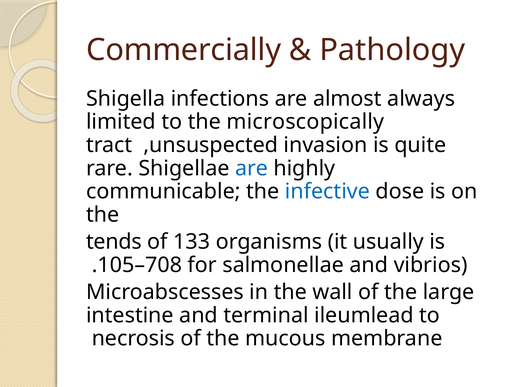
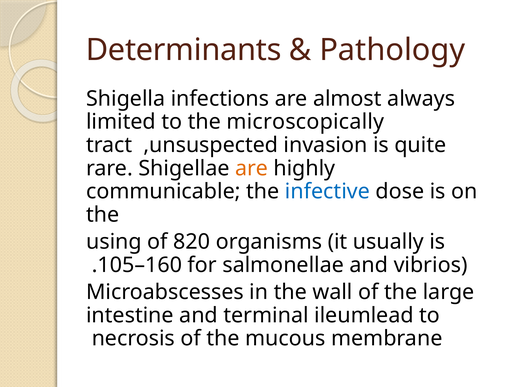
Commercially: Commercially -> Determinants
are at (252, 168) colour: blue -> orange
tends: tends -> using
133: 133 -> 820
105–708: 105–708 -> 105–160
